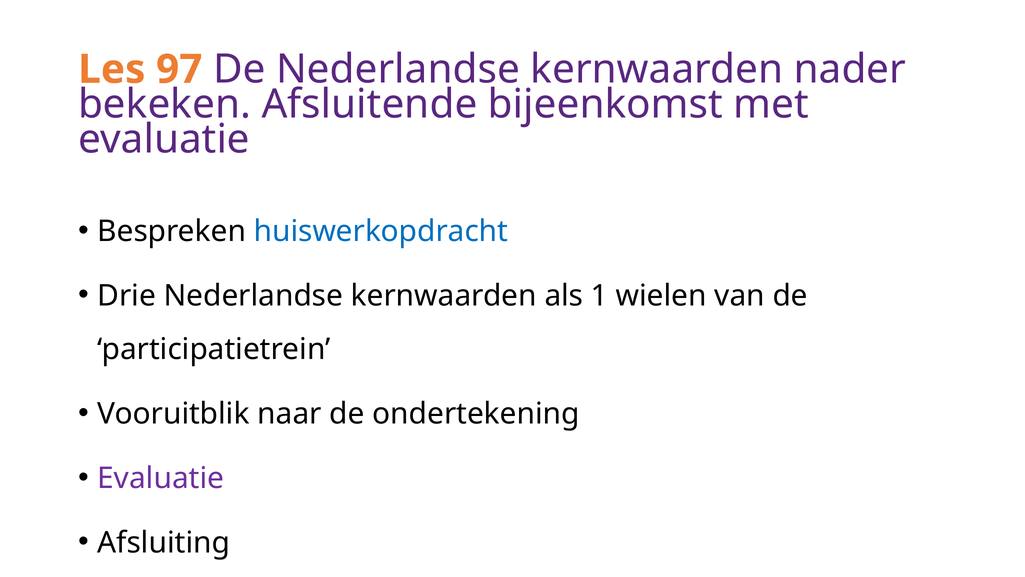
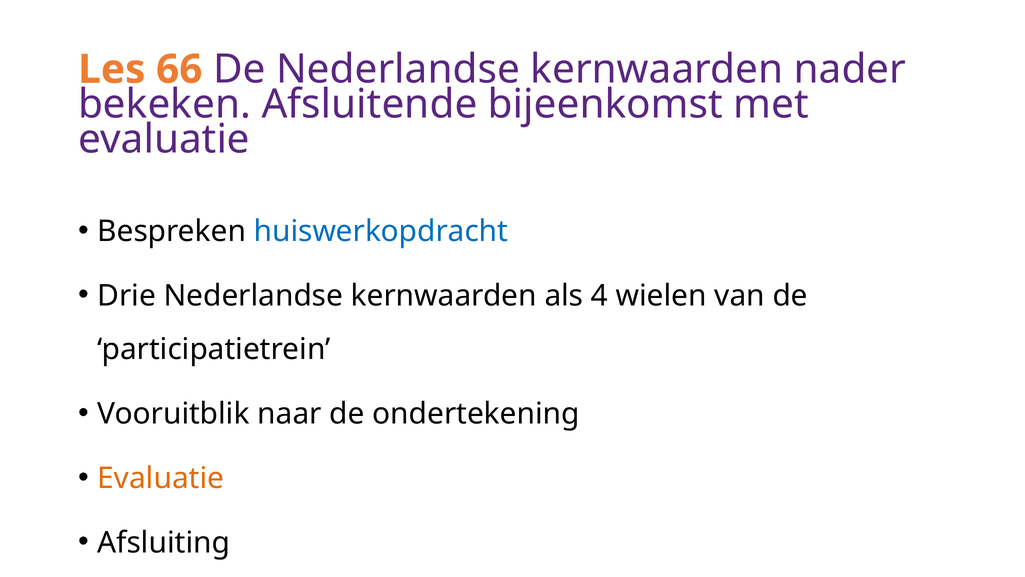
97: 97 -> 66
1: 1 -> 4
Evaluatie at (161, 478) colour: purple -> orange
